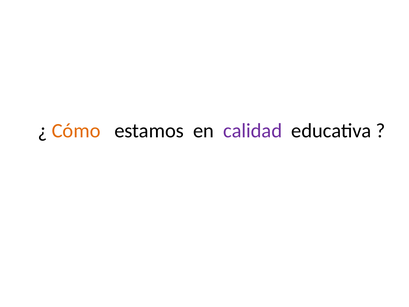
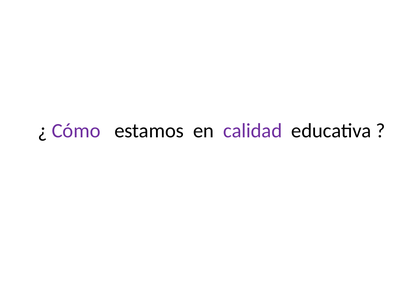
Cómo colour: orange -> purple
